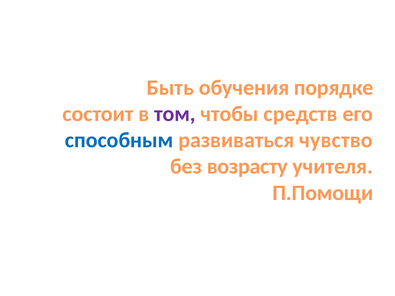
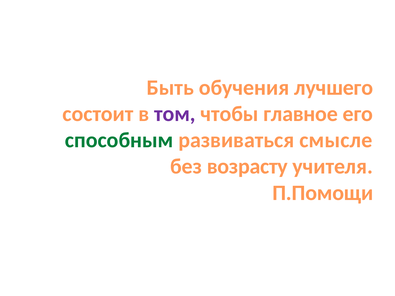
порядке: порядке -> лучшего
средств: средств -> главное
способным colour: blue -> green
чувство: чувство -> смысле
